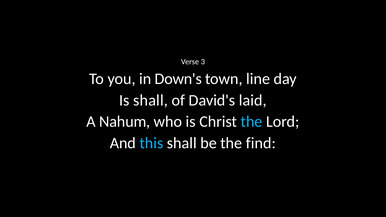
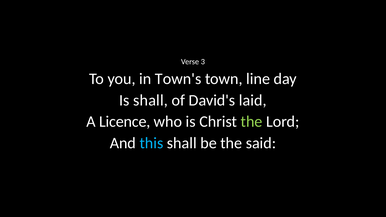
Down's: Down's -> Town's
Nahum: Nahum -> Licence
the at (252, 122) colour: light blue -> light green
find: find -> said
